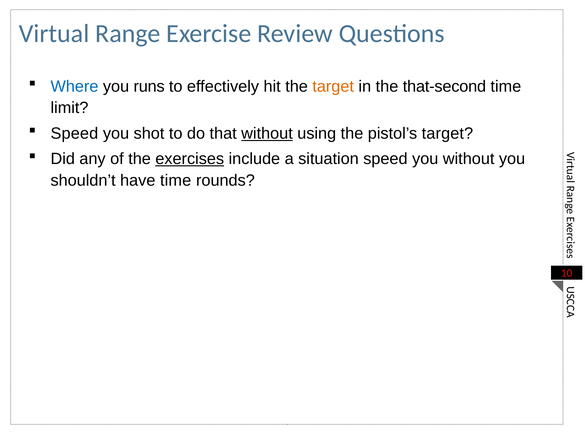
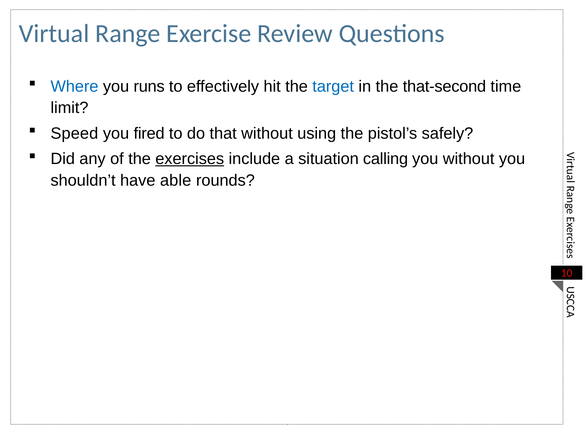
target at (333, 86) colour: orange -> blue
shot: shot -> fired
without at (267, 133) underline: present -> none
pistol’s target: target -> safely
situation speed: speed -> calling
have time: time -> able
